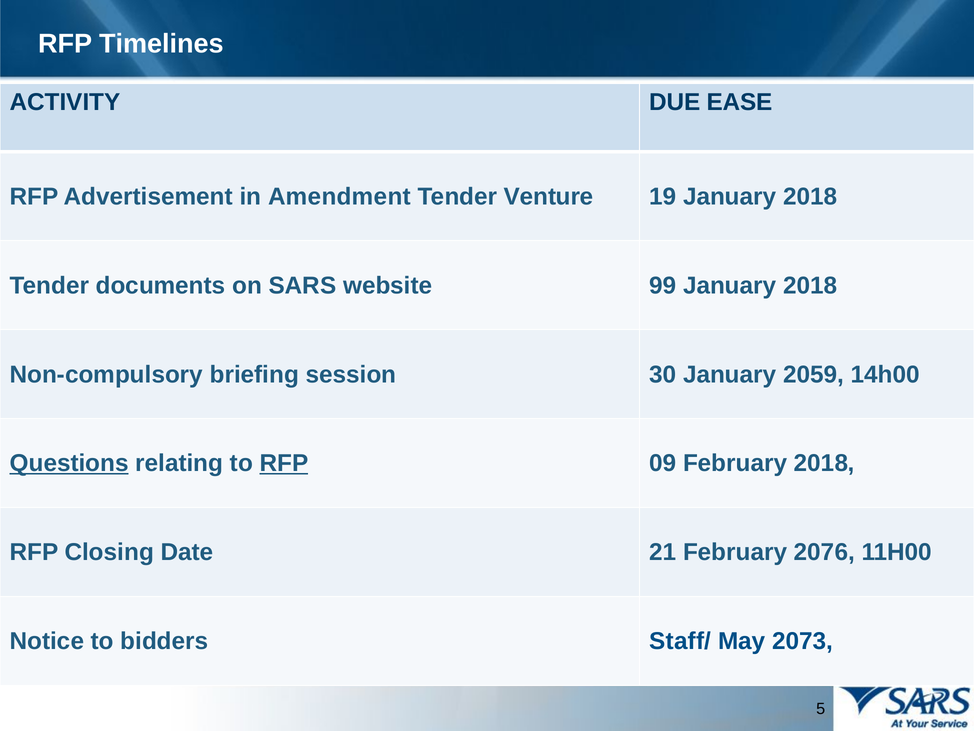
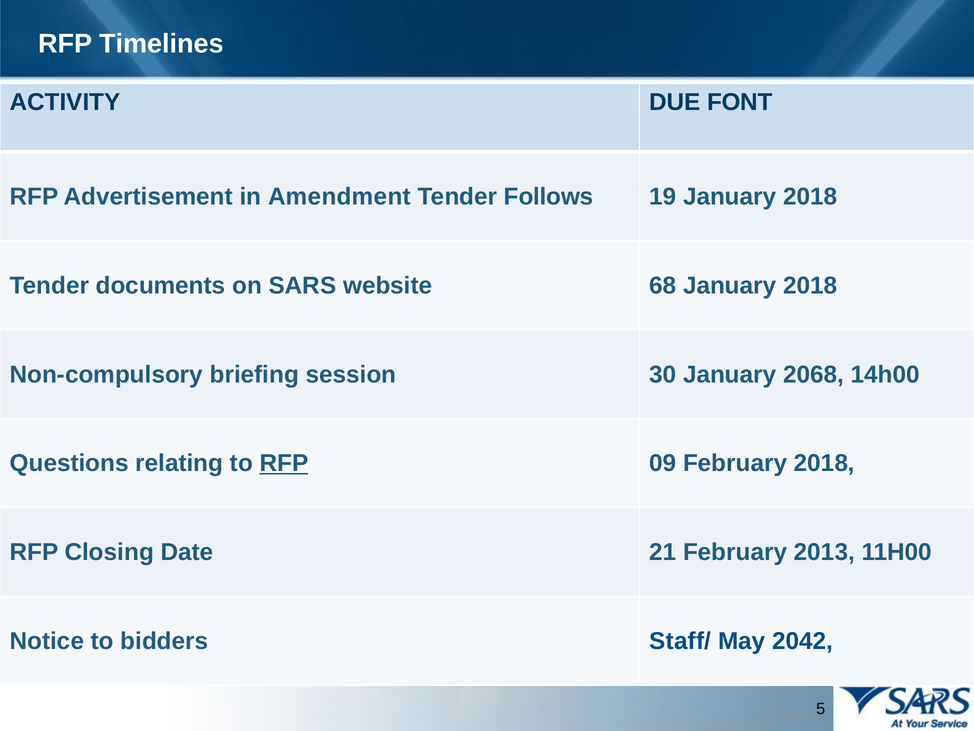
EASE: EASE -> FONT
Venture: Venture -> Follows
99: 99 -> 68
2059: 2059 -> 2068
Questions underline: present -> none
2076: 2076 -> 2013
2073: 2073 -> 2042
